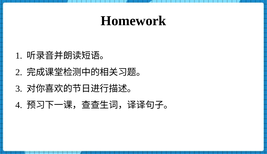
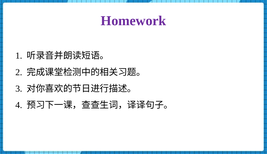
Homework colour: black -> purple
